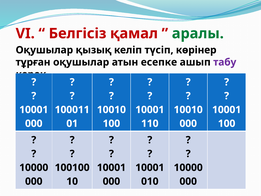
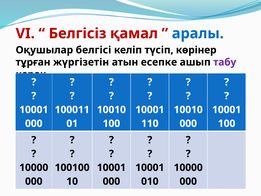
аралы colour: green -> blue
қызық: қызық -> белгісі
тұрған оқушылар: оқушылар -> жүргізетін
